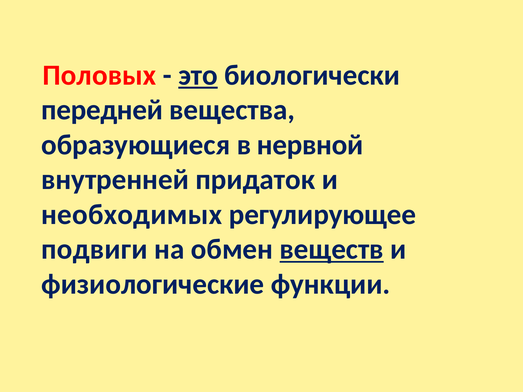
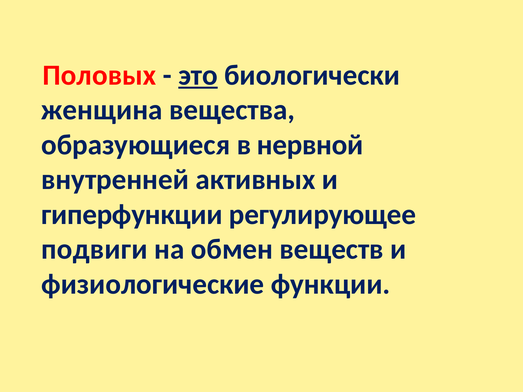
передней: передней -> женщина
придаток: придаток -> активных
необходимых: необходимых -> гиперфункции
веществ underline: present -> none
